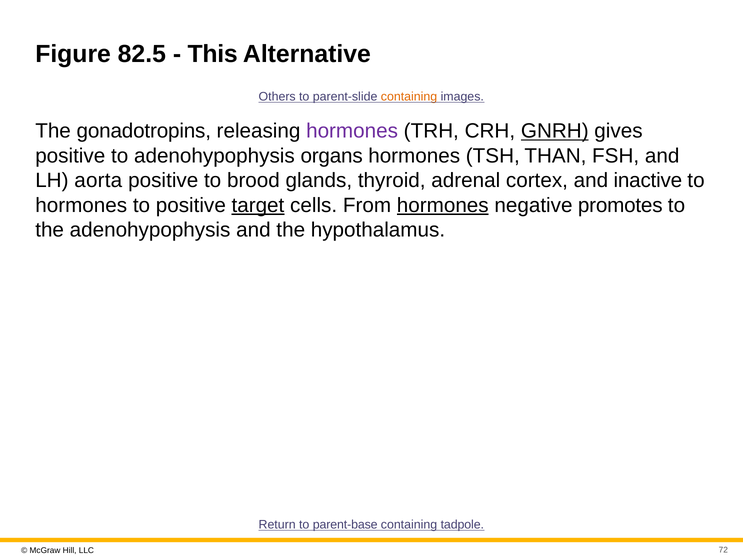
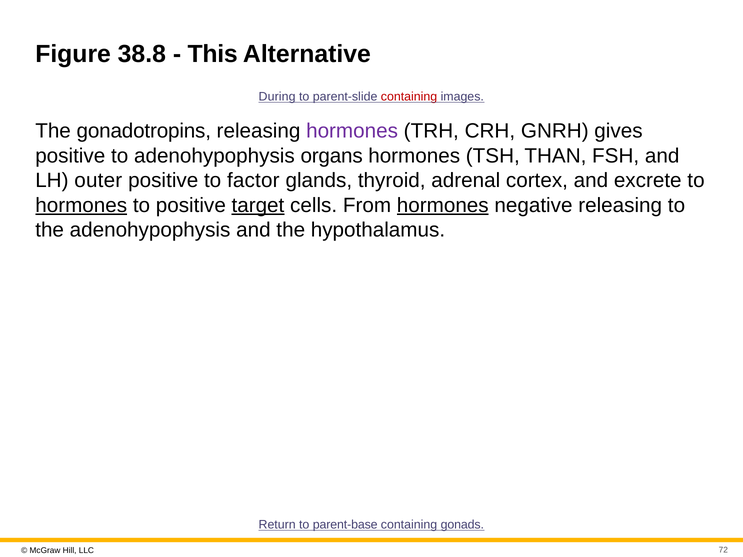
82.5: 82.5 -> 38.8
Others: Others -> During
containing at (409, 97) colour: orange -> red
GNRH underline: present -> none
aorta: aorta -> outer
brood: brood -> factor
inactive: inactive -> excrete
hormones at (81, 205) underline: none -> present
negative promotes: promotes -> releasing
tadpole: tadpole -> gonads
